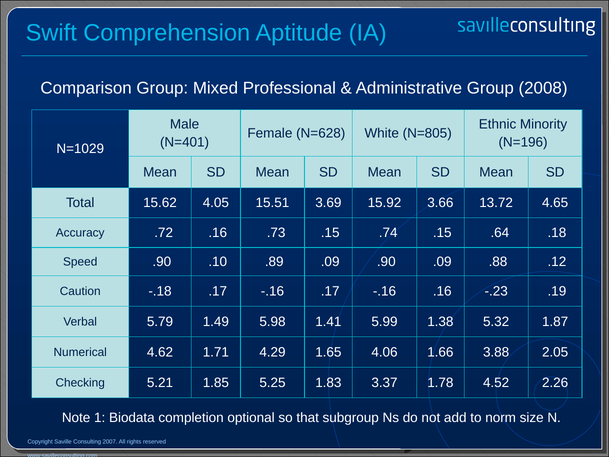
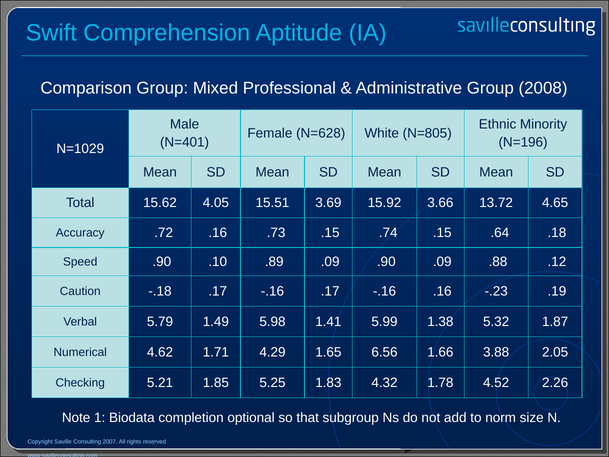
4.06: 4.06 -> 6.56
3.37: 3.37 -> 4.32
